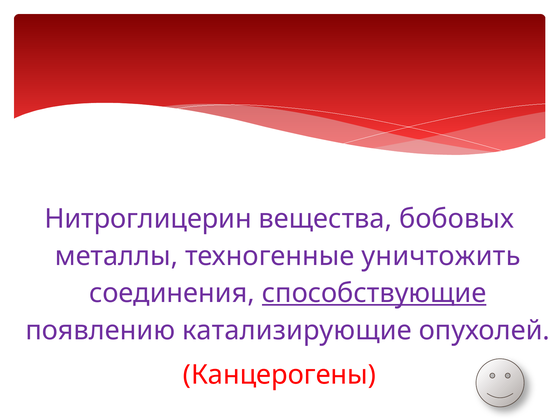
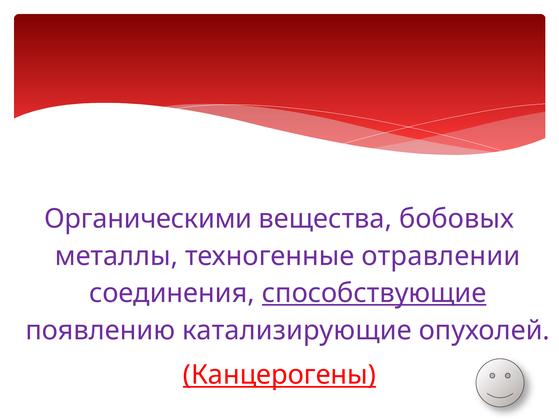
Нитроглицерин: Нитроглицерин -> Органическими
уничтожить: уничтожить -> отравлении
Канцерогены underline: none -> present
